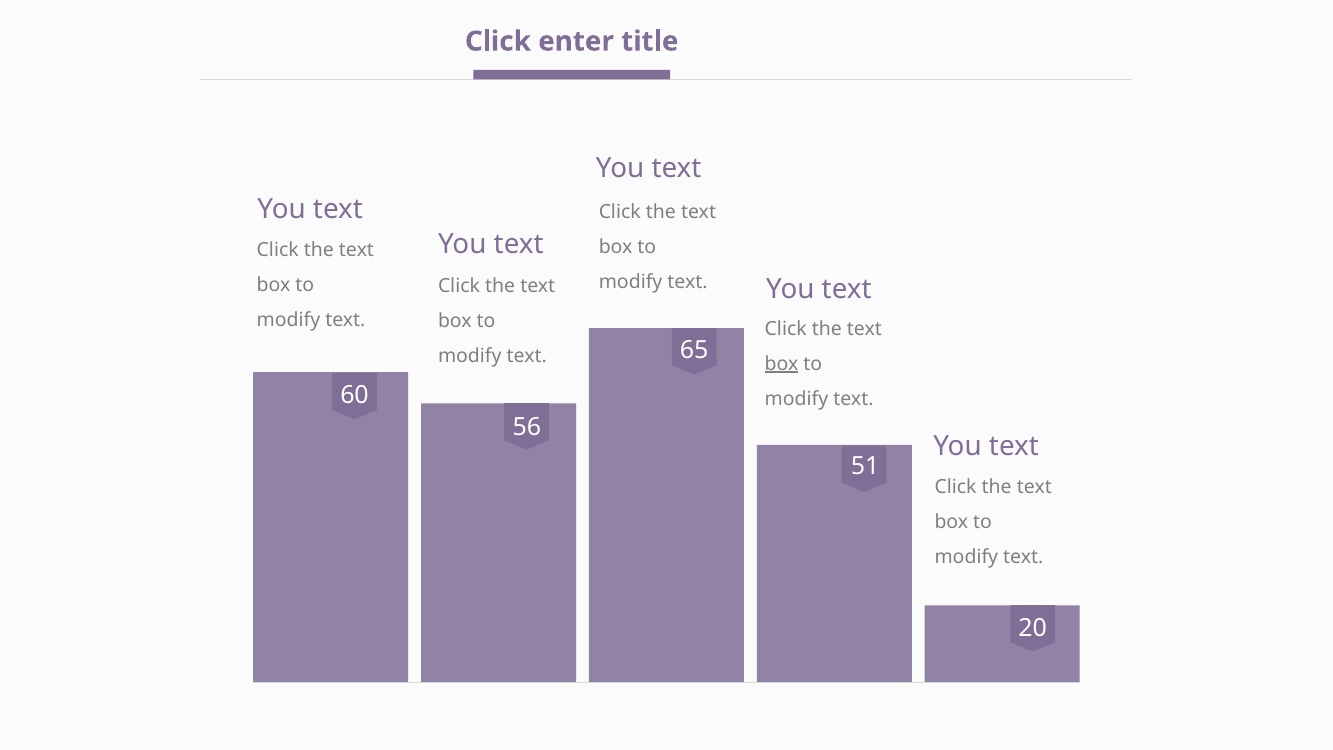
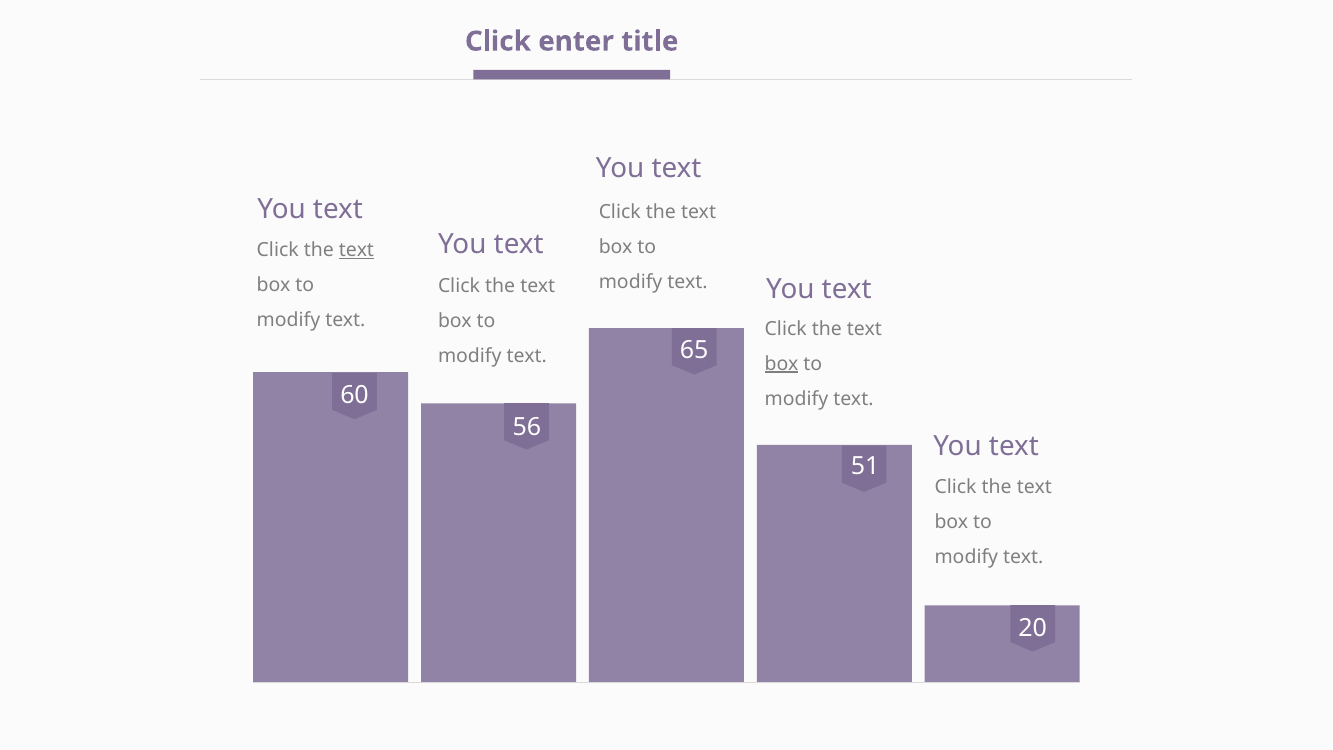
text at (356, 250) underline: none -> present
